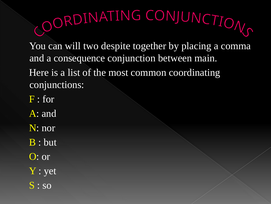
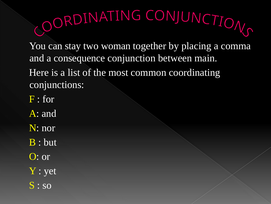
will: will -> stay
despite: despite -> woman
